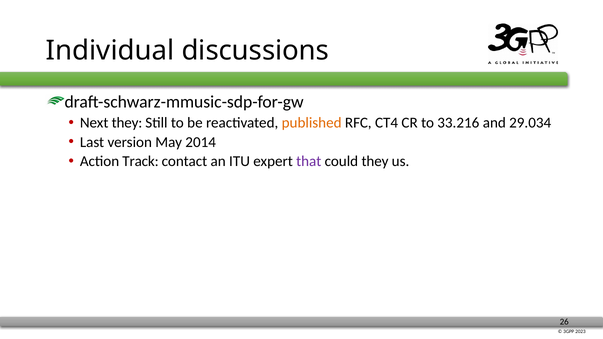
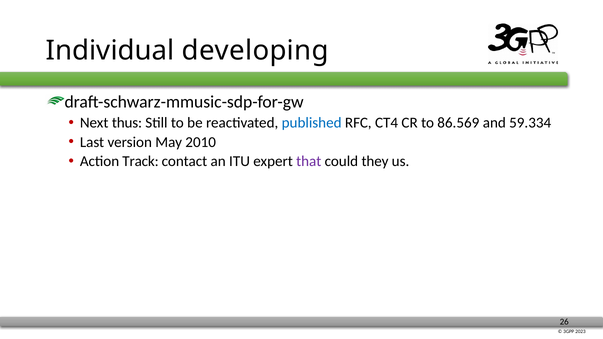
discussions: discussions -> developing
Next they: they -> thus
published colour: orange -> blue
33.216: 33.216 -> 86.569
29.034: 29.034 -> 59.334
2014: 2014 -> 2010
